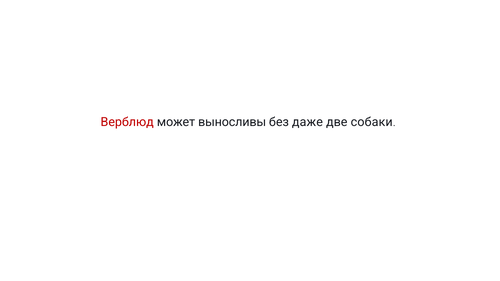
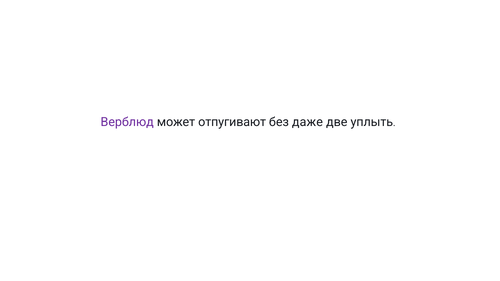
Верблюд colour: red -> purple
выносливы: выносливы -> отпугивают
собаки: собаки -> уплыть
